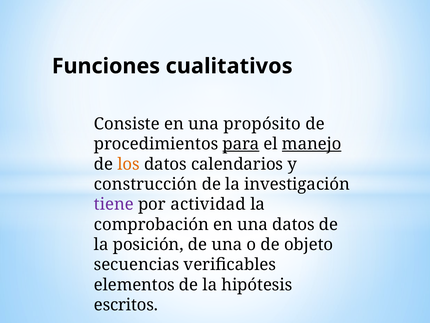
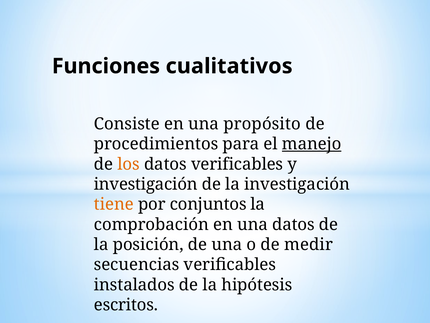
para underline: present -> none
datos calendarios: calendarios -> verificables
construcción at (146, 184): construcción -> investigación
tiene colour: purple -> orange
actividad: actividad -> conjuntos
objeto: objeto -> medir
elementos: elementos -> instalados
